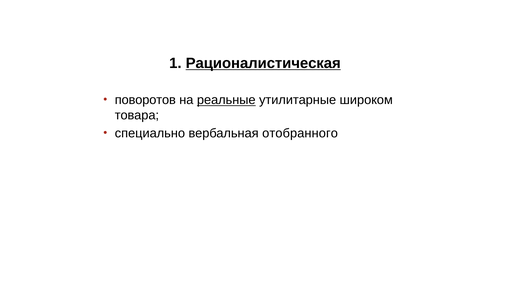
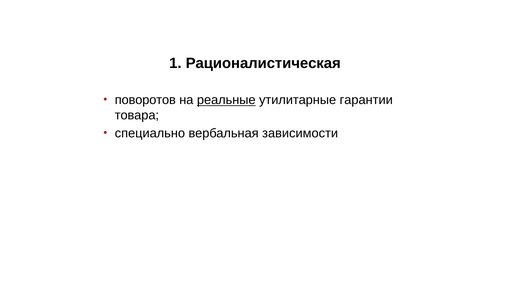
Рационалистическая underline: present -> none
широком: широком -> гарантии
отобранного: отобранного -> зависимости
